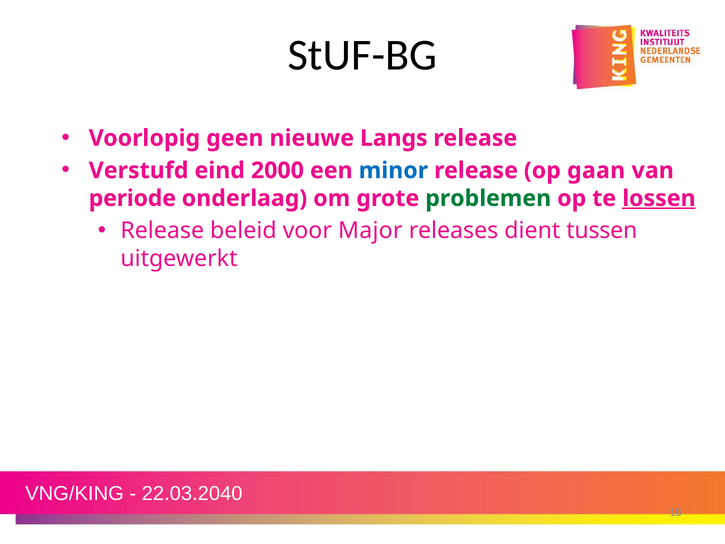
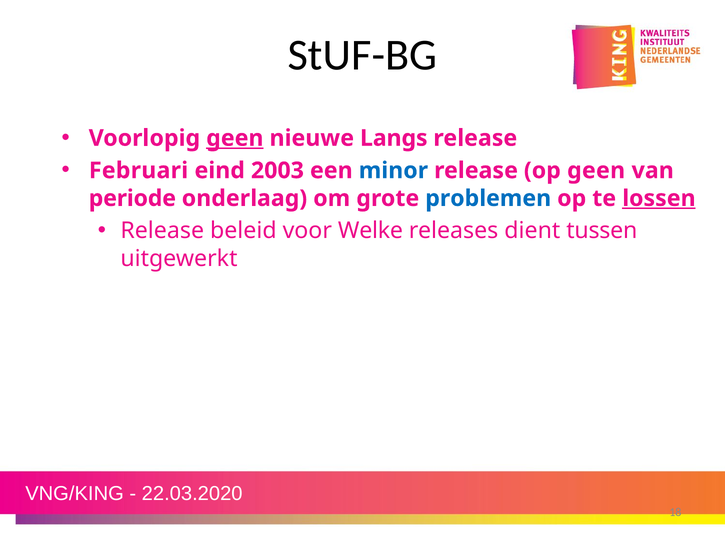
geen at (235, 138) underline: none -> present
Verstufd: Verstufd -> Februari
2000: 2000 -> 2003
op gaan: gaan -> geen
problemen colour: green -> blue
Major: Major -> Welke
22.03.2040: 22.03.2040 -> 22.03.2020
